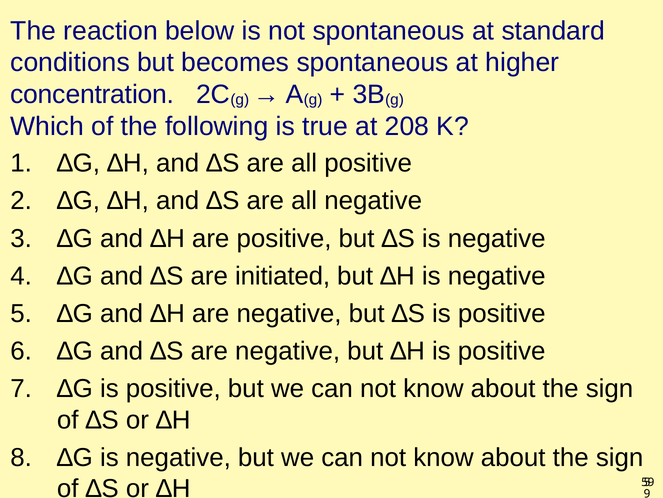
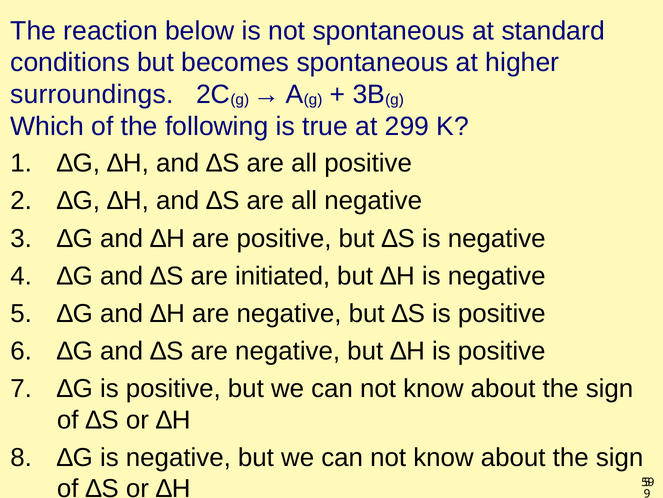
concentration: concentration -> surroundings
208: 208 -> 299
